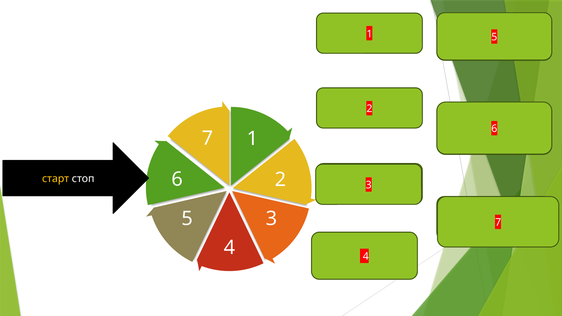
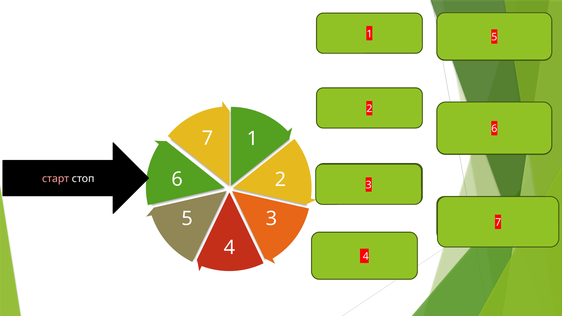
старт colour: yellow -> pink
